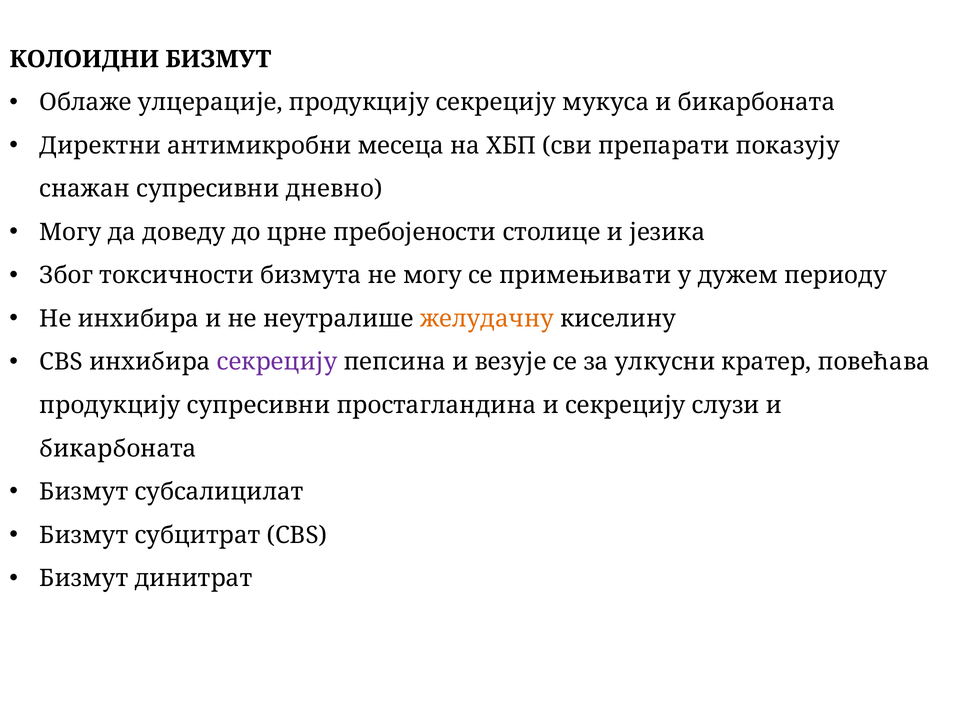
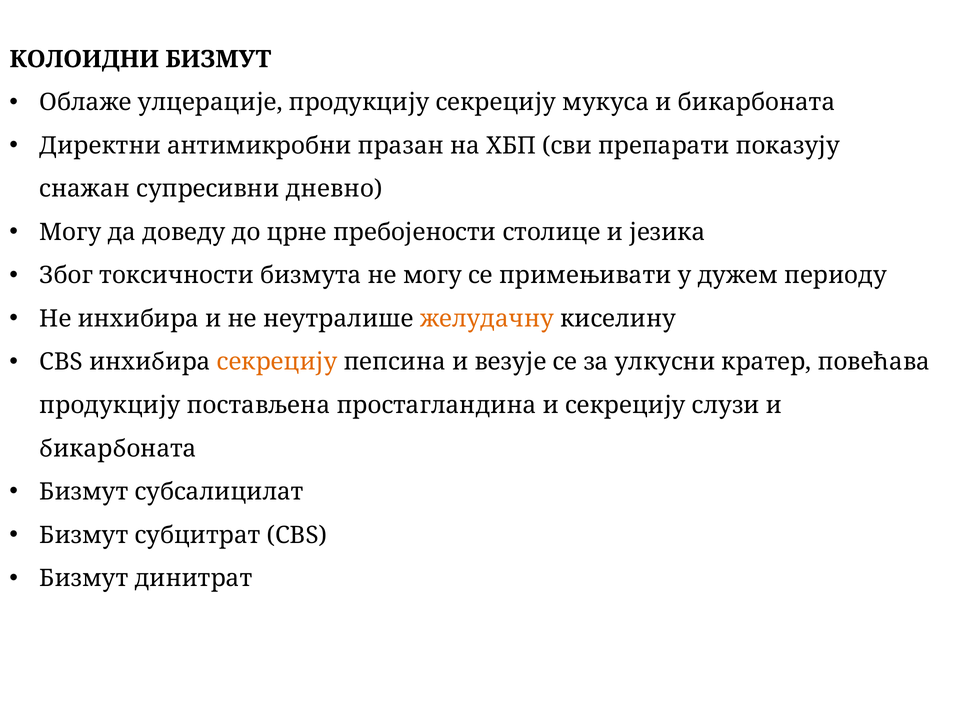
месеца: месеца -> празан
секрецију at (277, 362) colour: purple -> orange
продукцију супресивни: супресивни -> постављена
